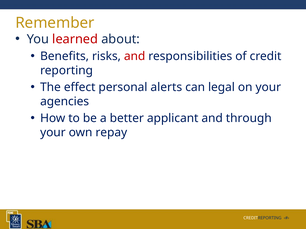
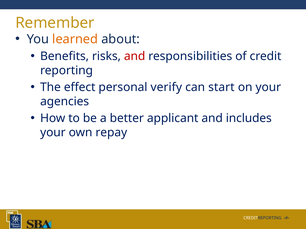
learned colour: red -> orange
alerts: alerts -> verify
legal: legal -> start
through: through -> includes
